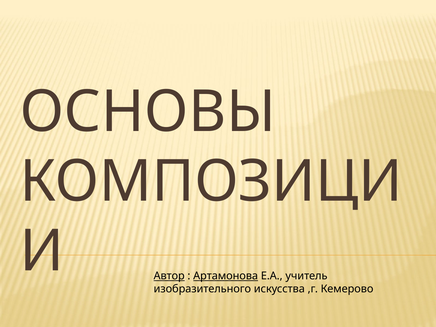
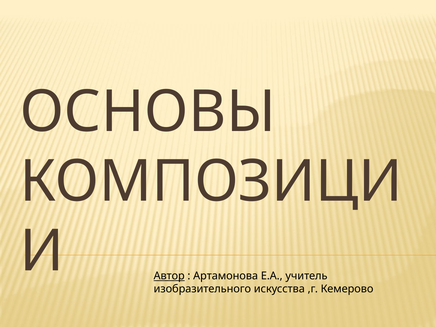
Артамонова underline: present -> none
